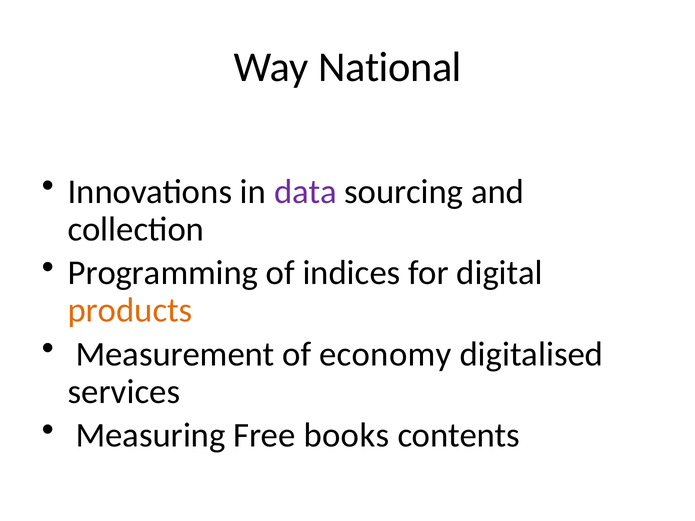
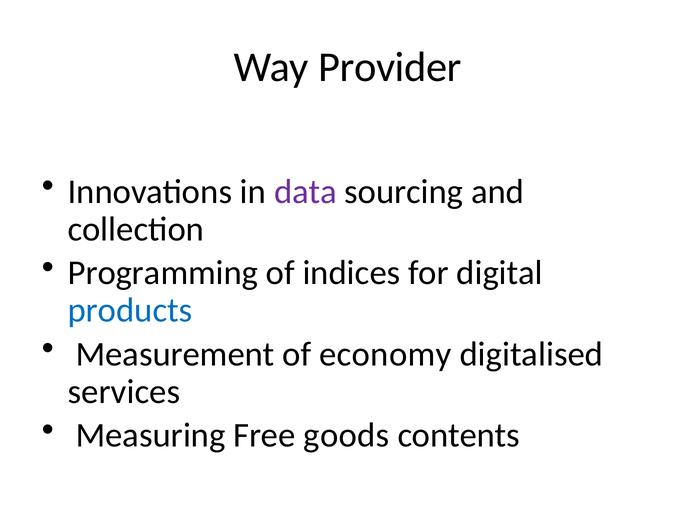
National: National -> Provider
products colour: orange -> blue
books: books -> goods
